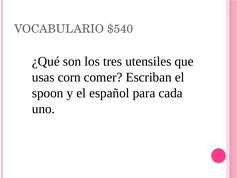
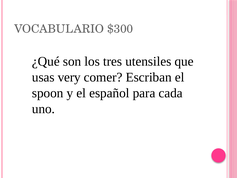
$540: $540 -> $300
corn: corn -> very
